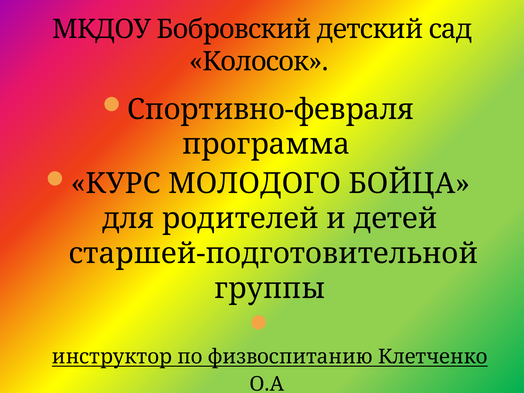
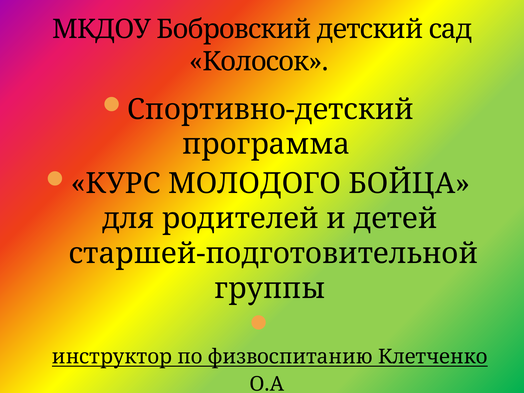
Спортивно-февраля: Спортивно-февраля -> Спортивно-детский
